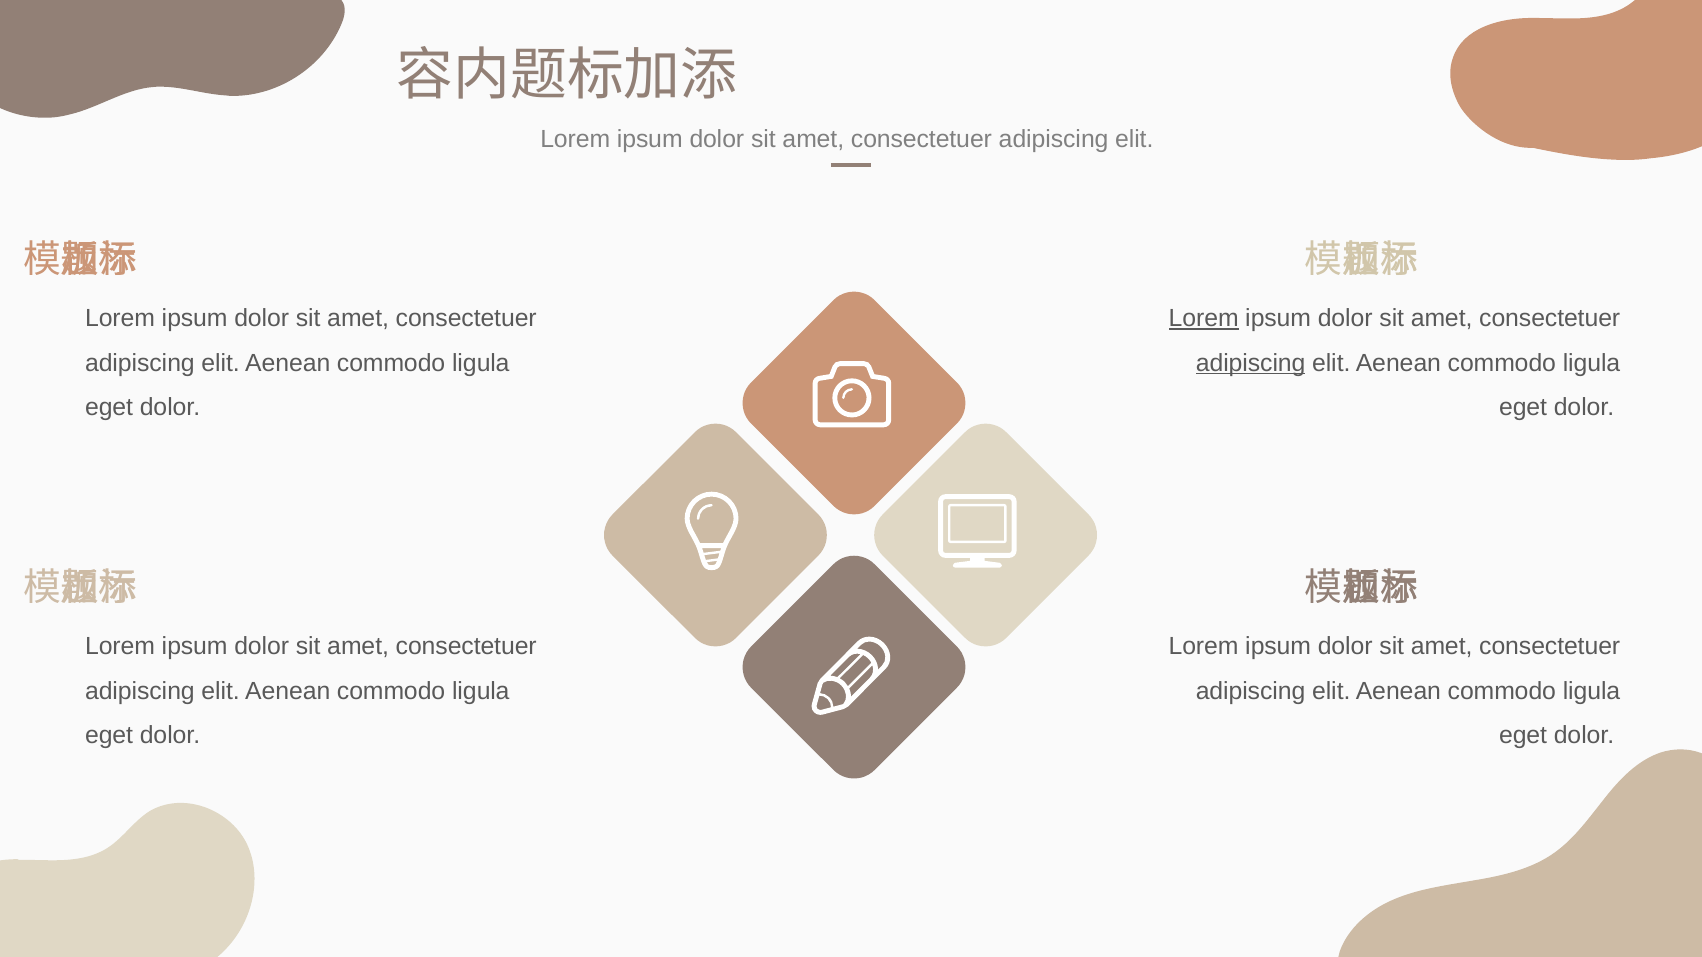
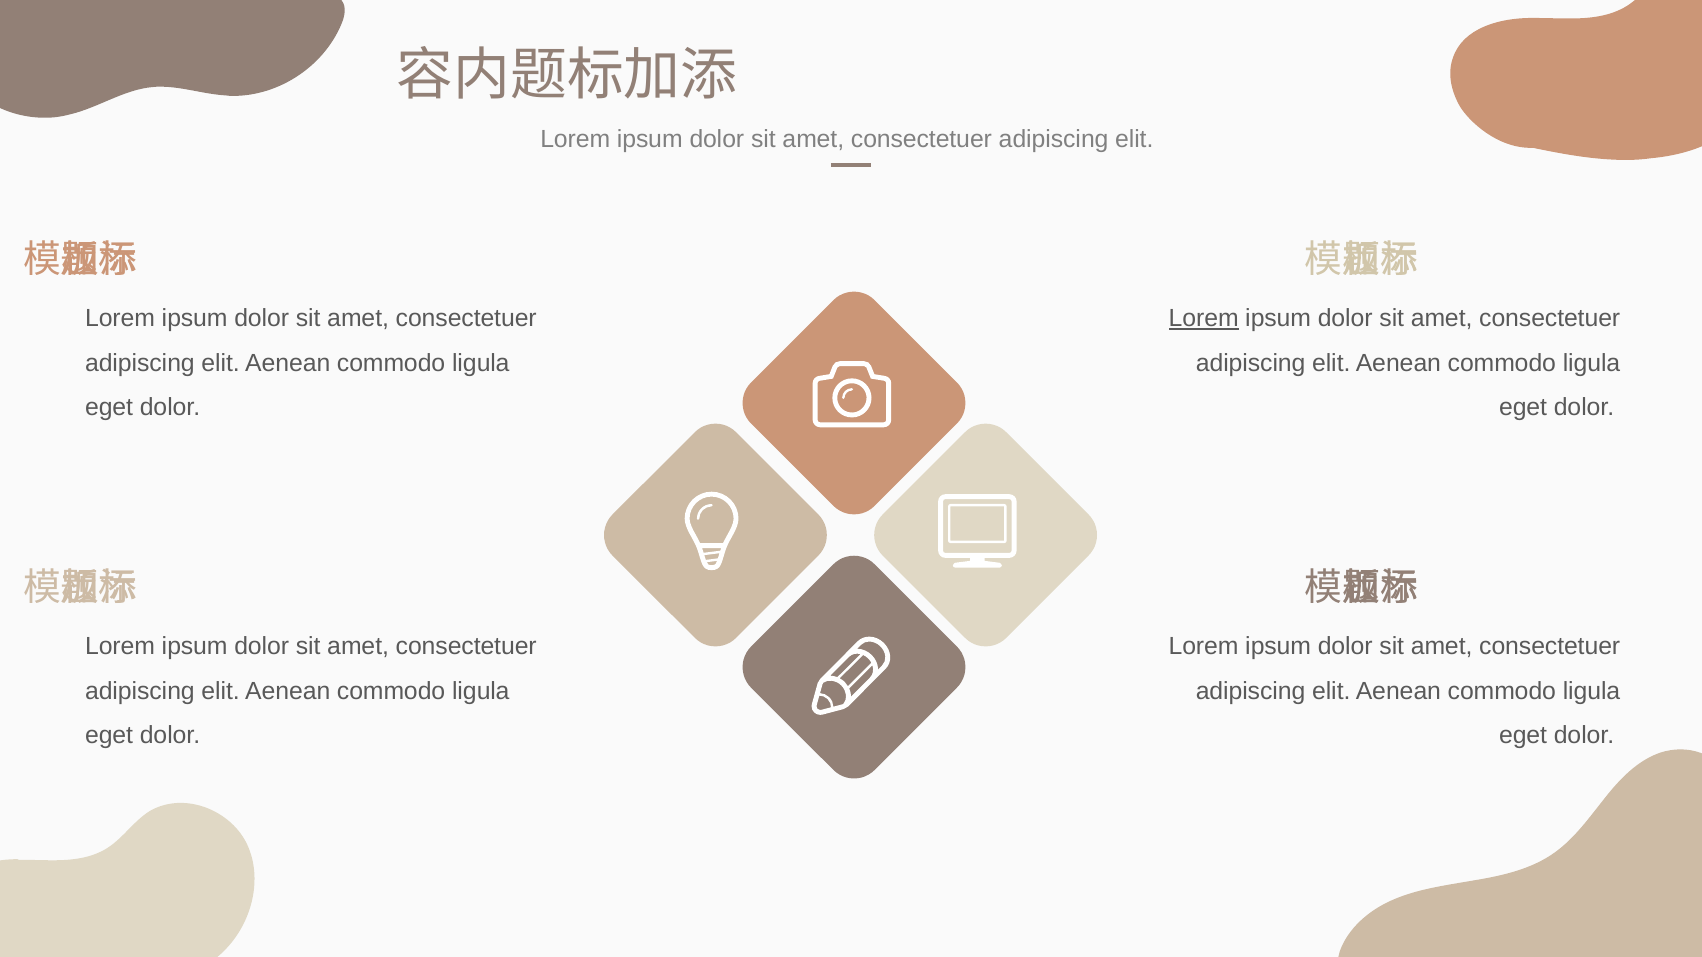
adipiscing at (1251, 363) underline: present -> none
